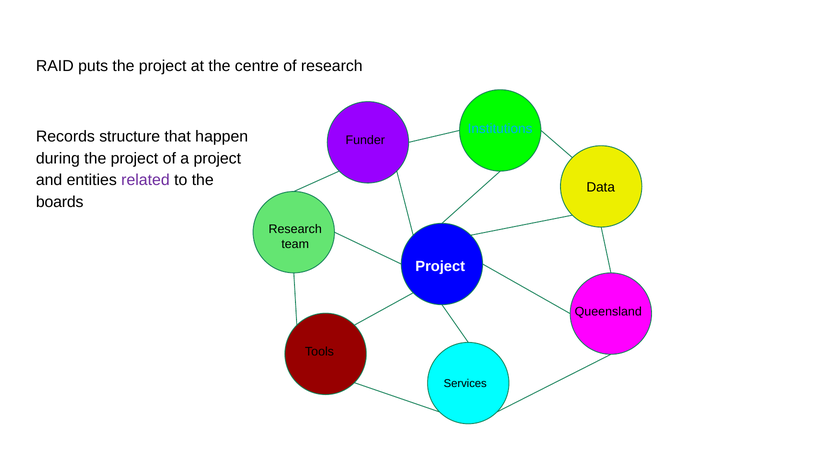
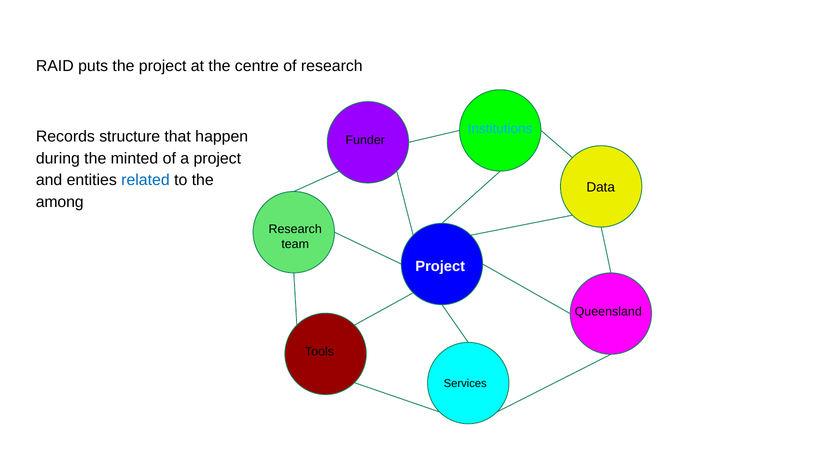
during the project: project -> minted
related colour: purple -> blue
boards: boards -> among
